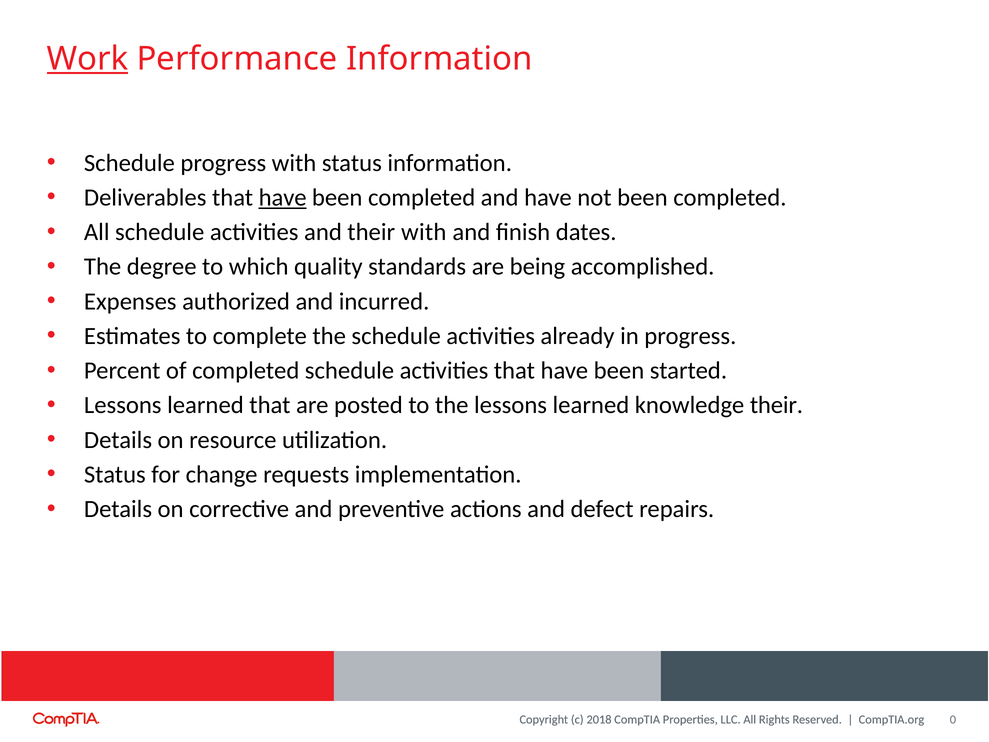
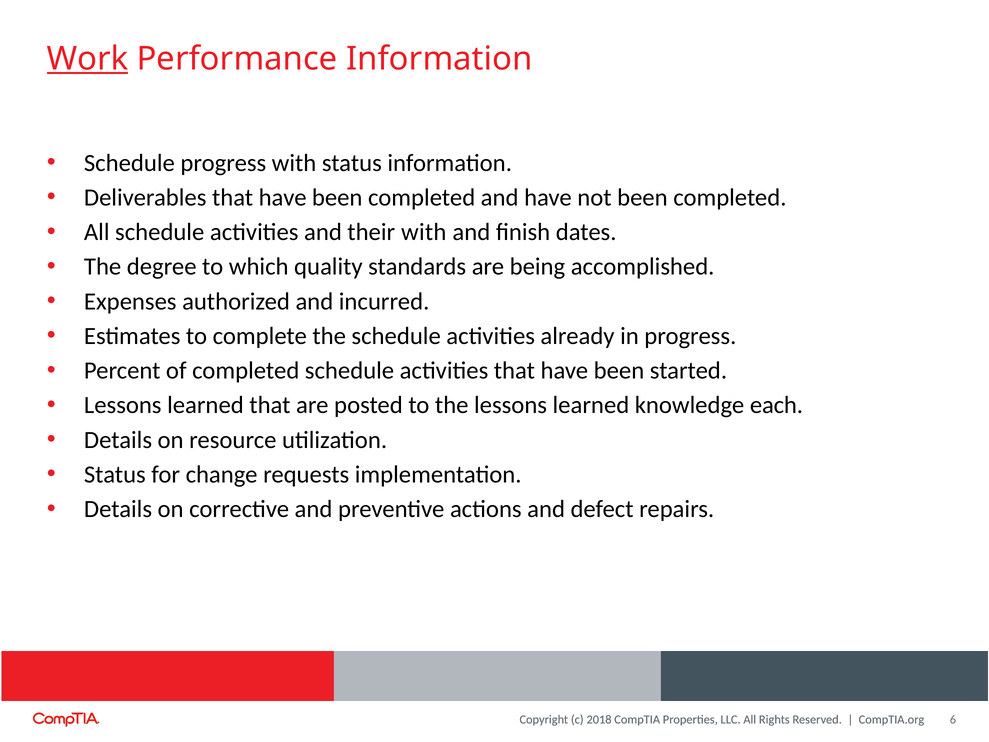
have at (283, 198) underline: present -> none
knowledge their: their -> each
0: 0 -> 6
